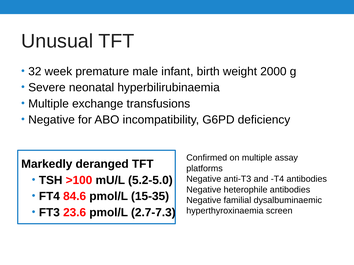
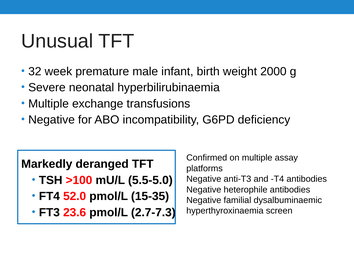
5.2-5.0: 5.2-5.0 -> 5.5-5.0
84.6: 84.6 -> 52.0
